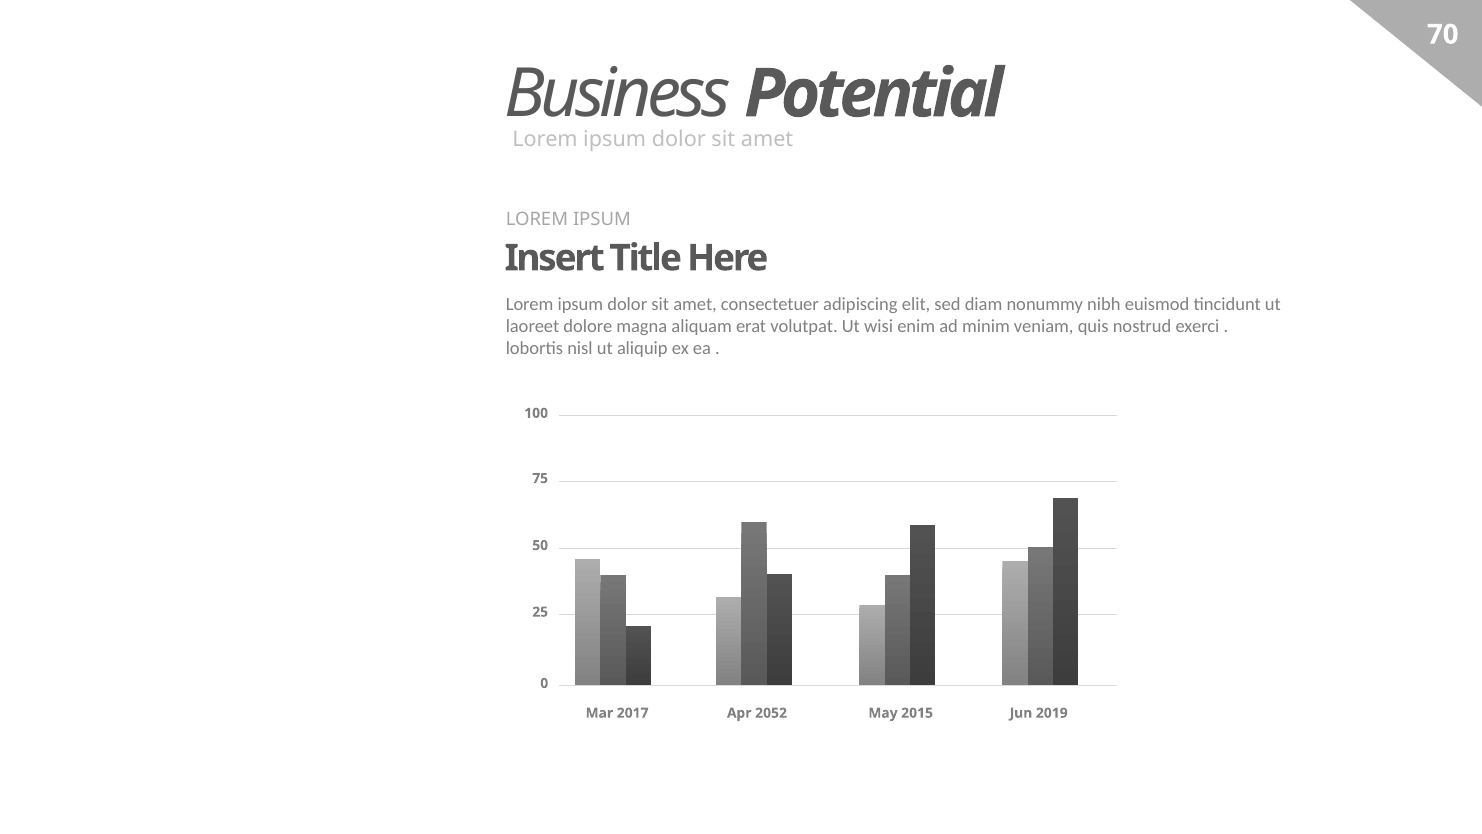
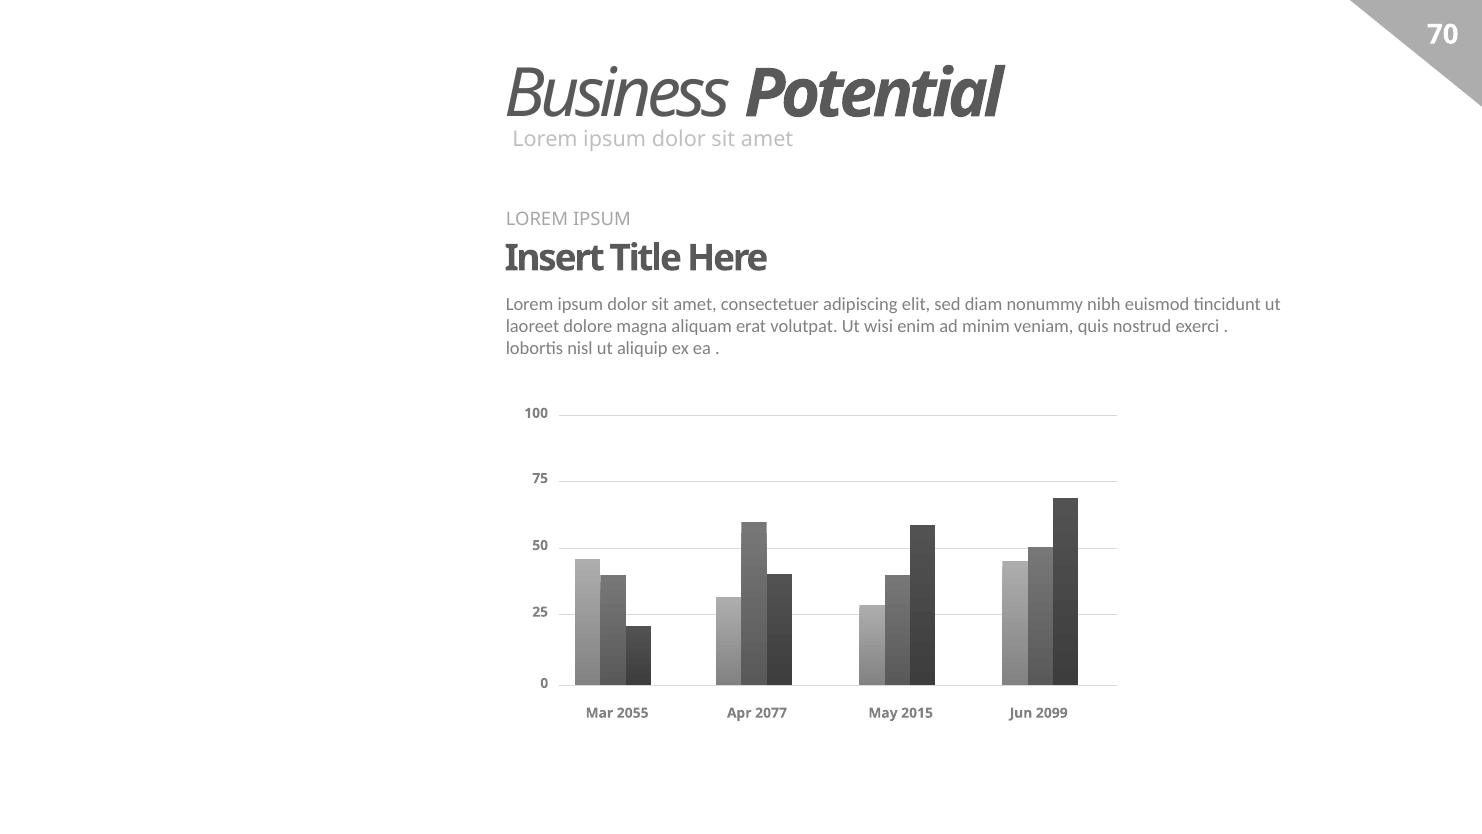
2017: 2017 -> 2055
2052: 2052 -> 2077
2019: 2019 -> 2099
